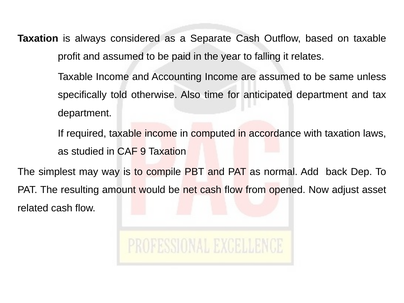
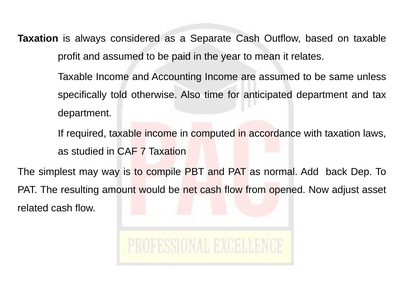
falling: falling -> mean
9: 9 -> 7
